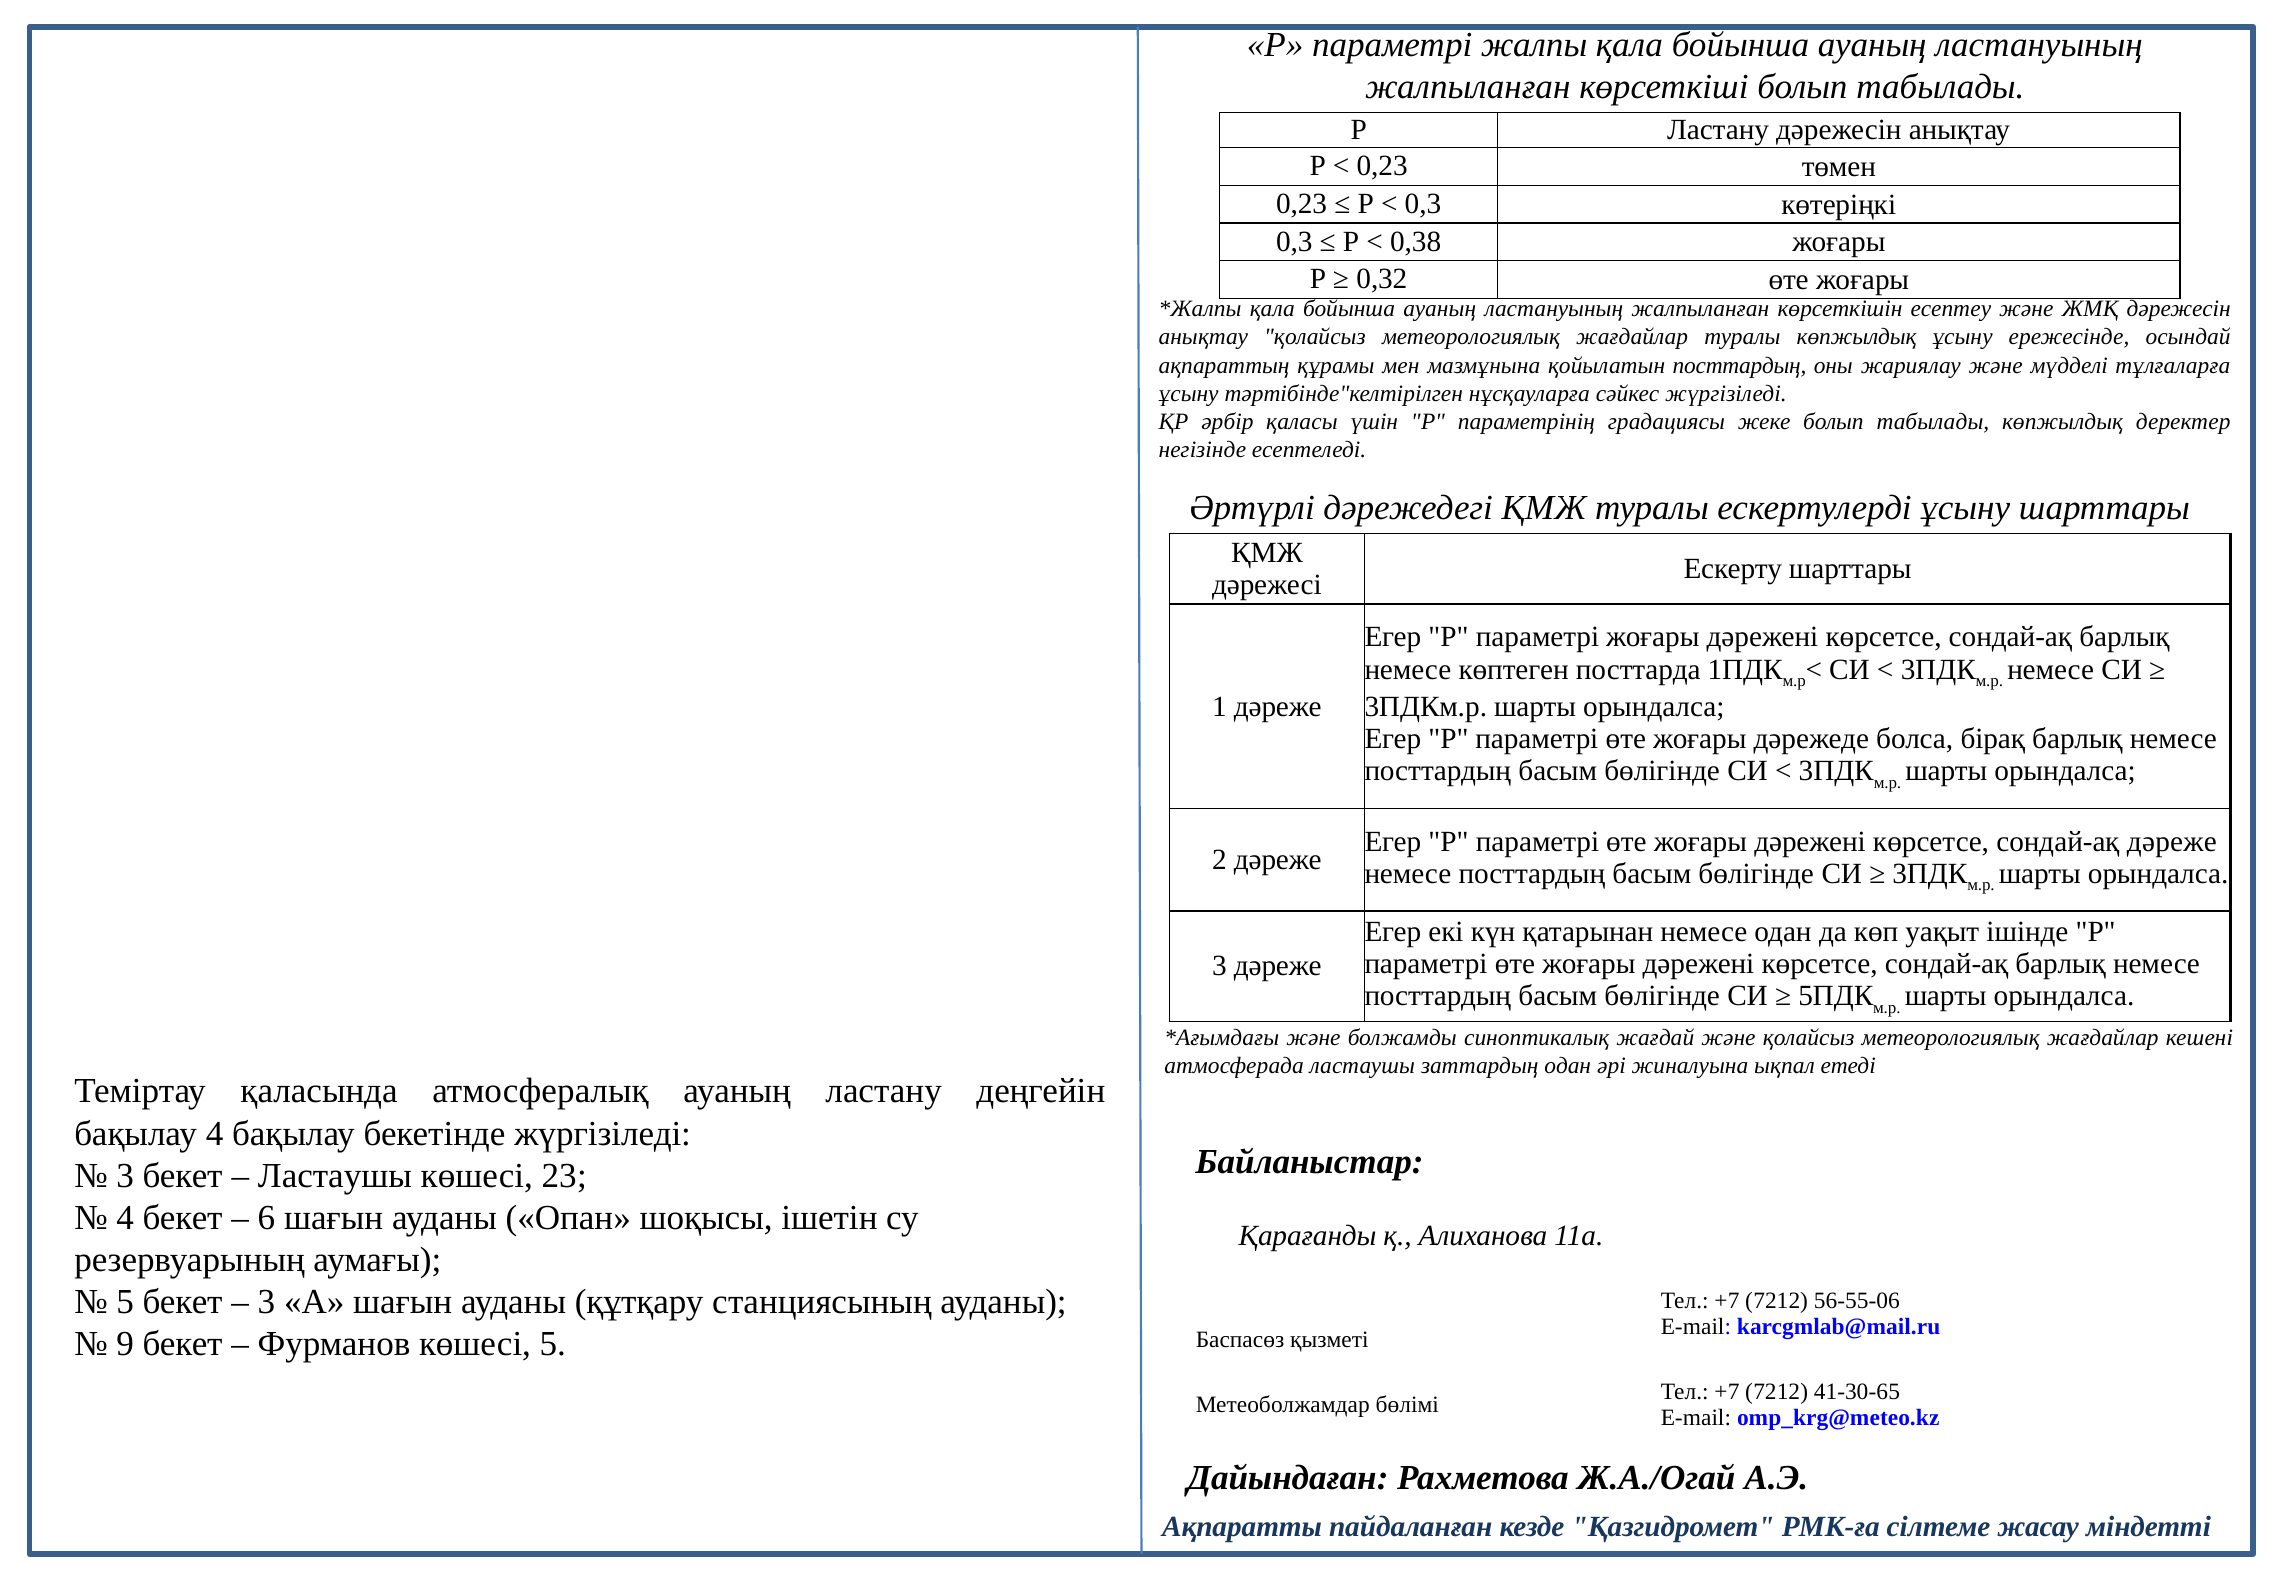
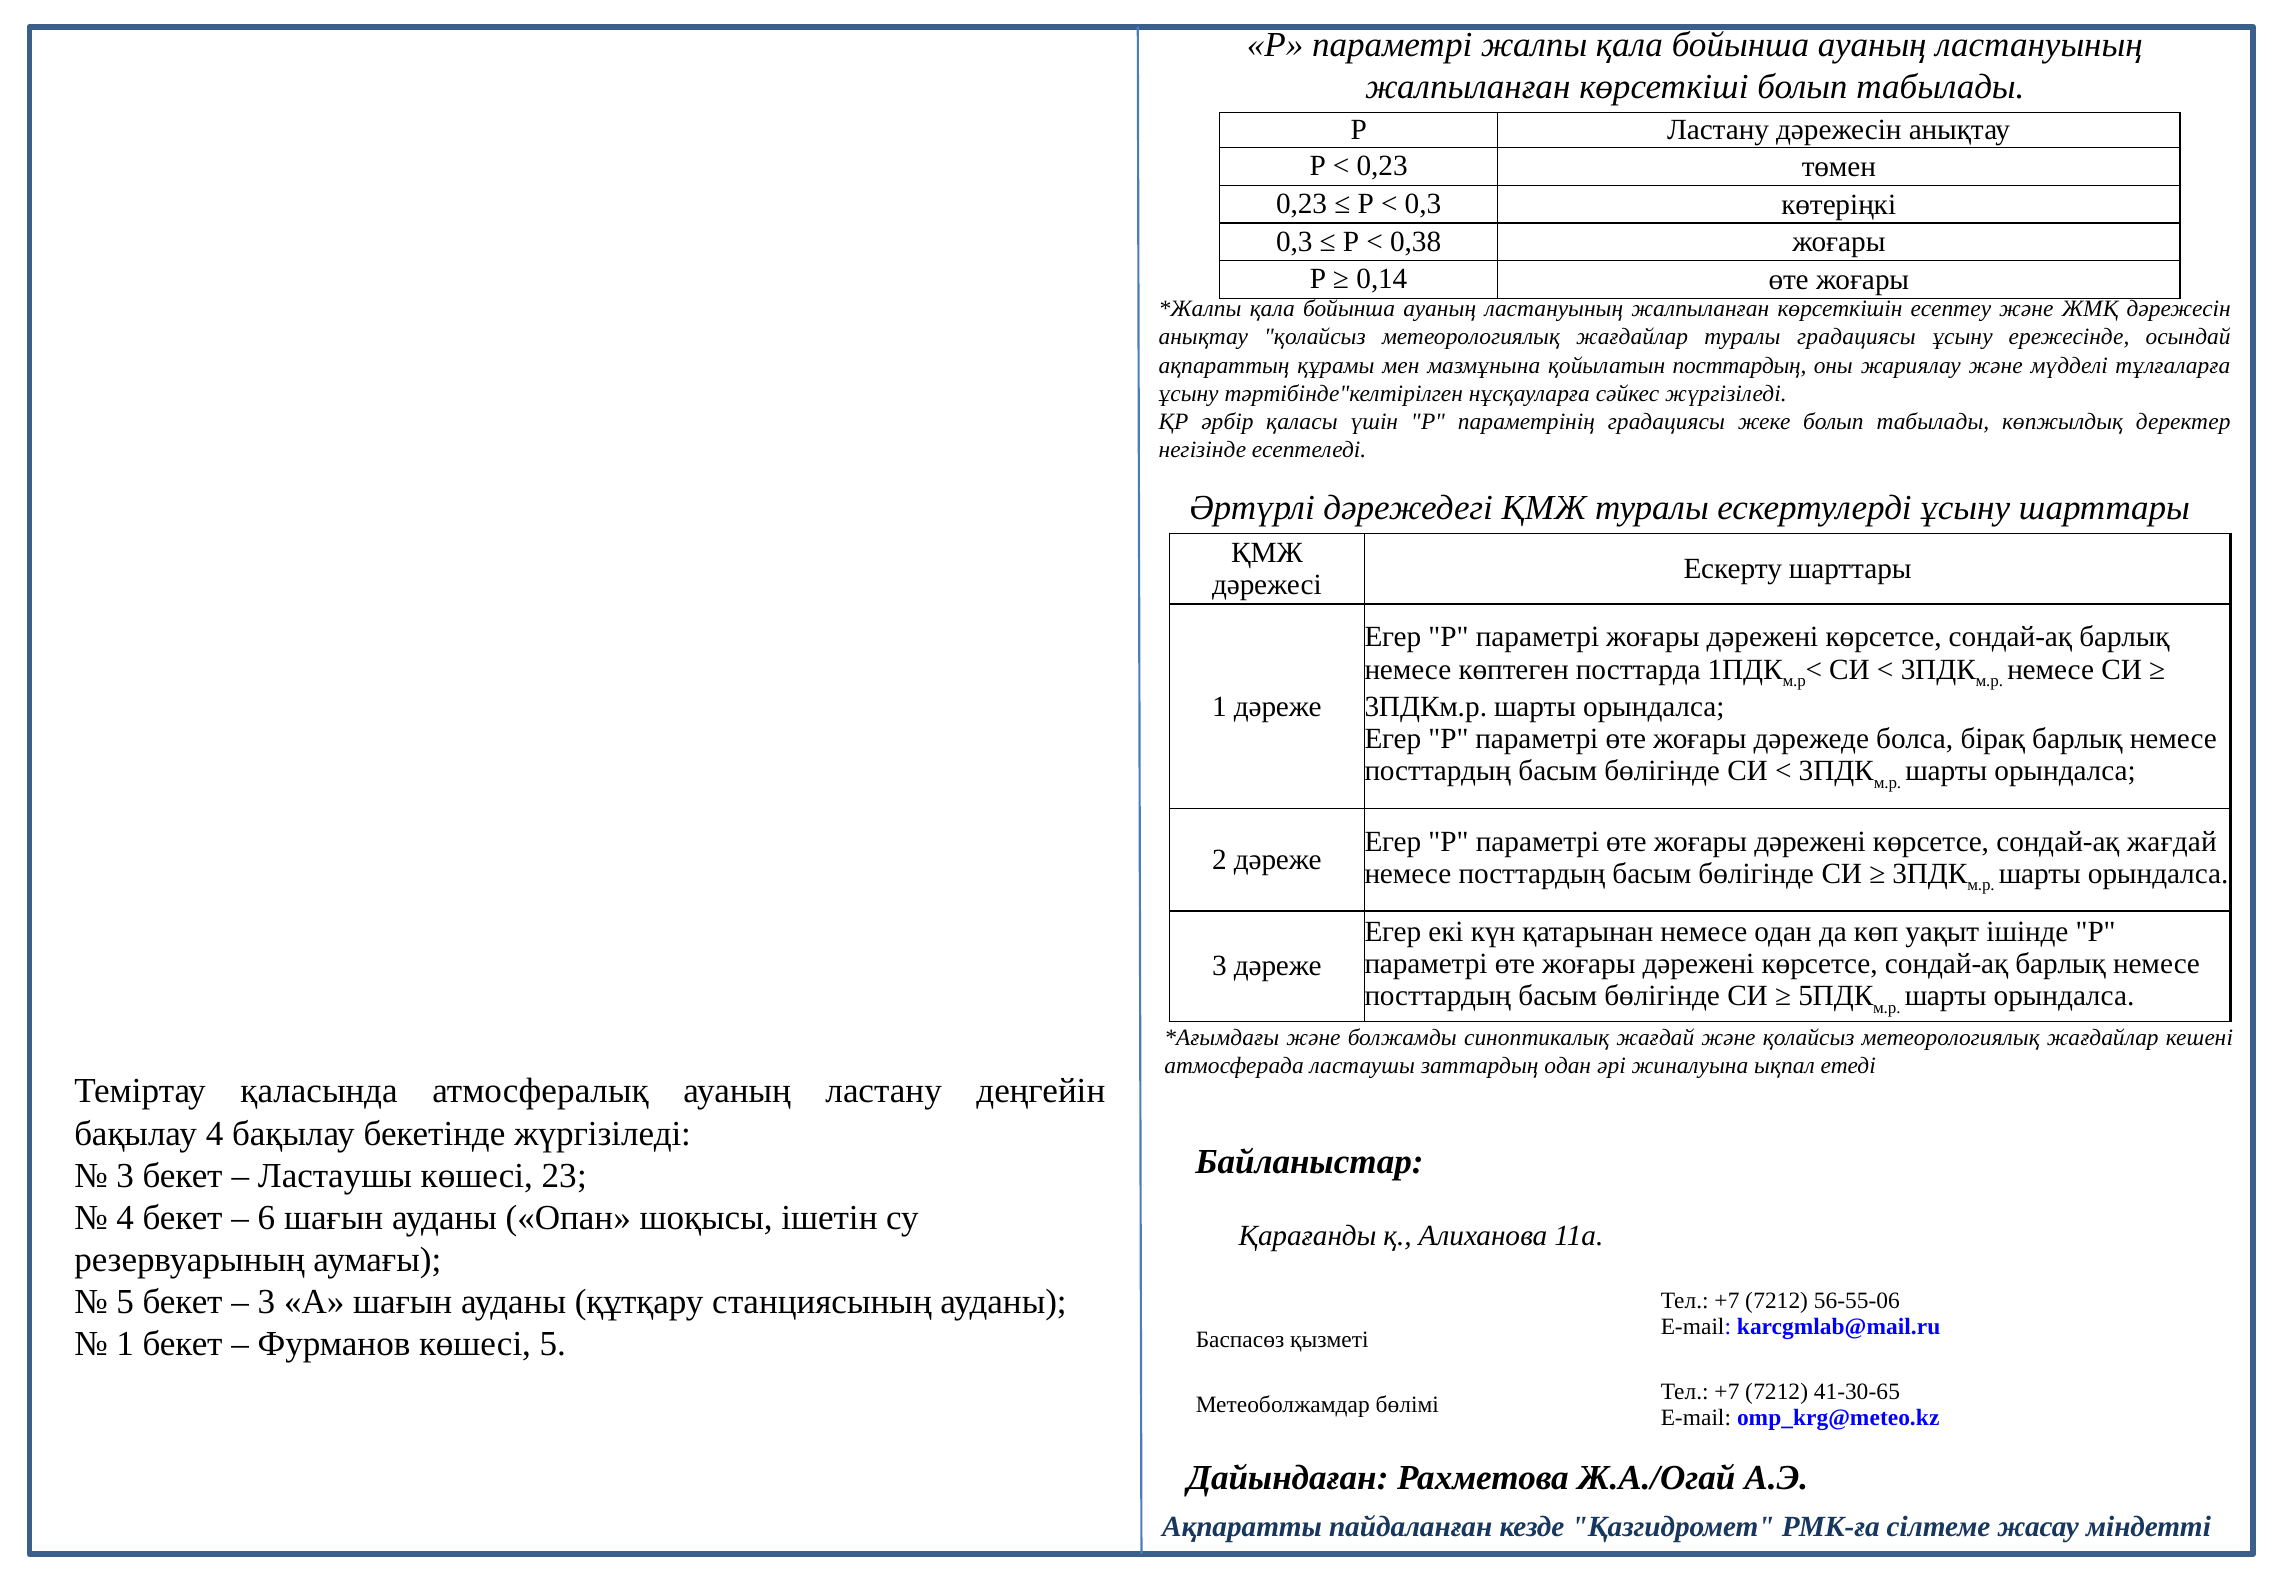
0,32: 0,32 -> 0,14
туралы көпжылдық: көпжылдық -> градациясы
сондай-ақ дәреже: дәреже -> жағдай
9 at (125, 1344): 9 -> 1
